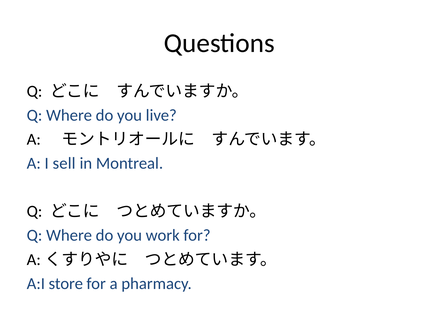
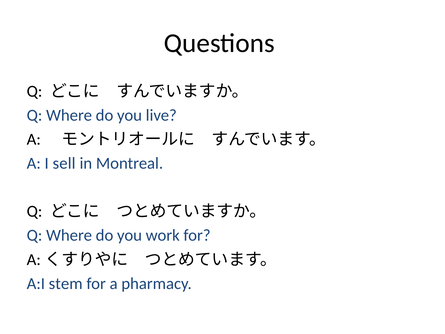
store: store -> stem
